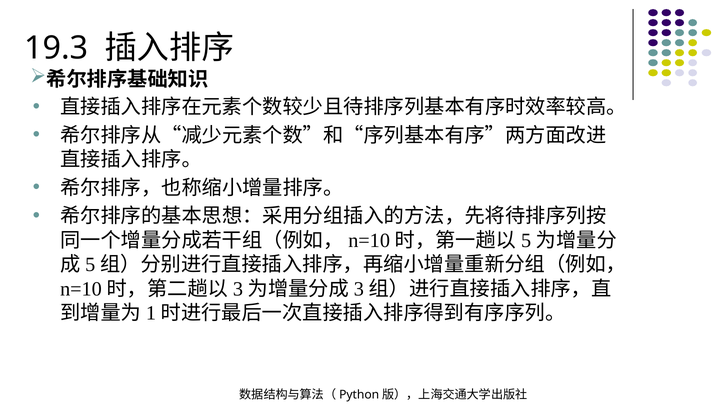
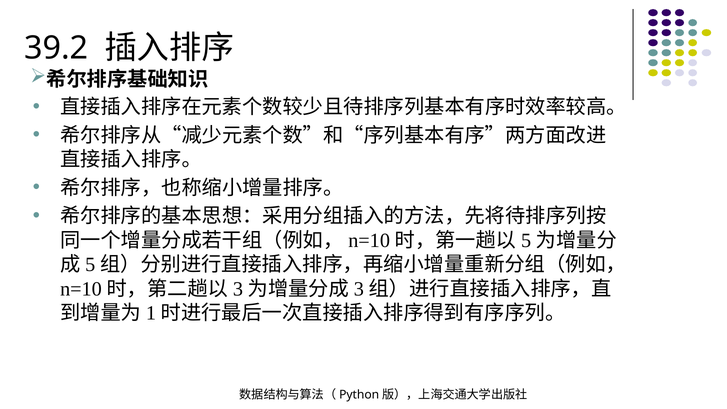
19.3: 19.3 -> 39.2
